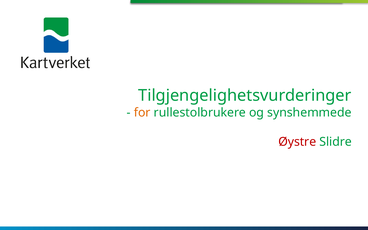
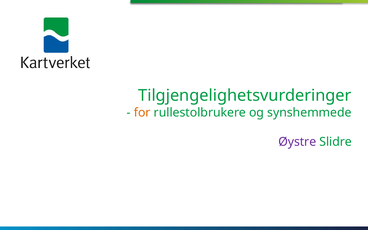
Øystre colour: red -> purple
